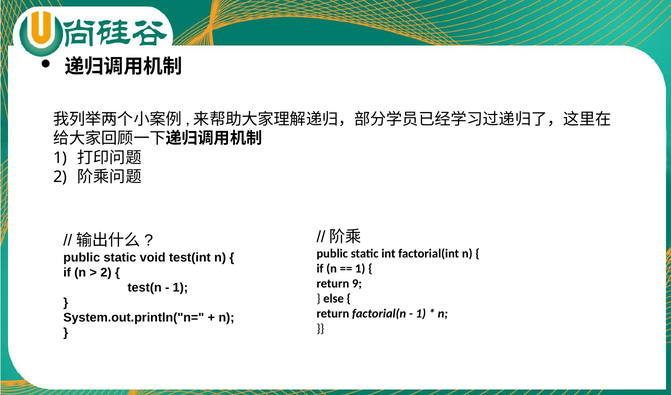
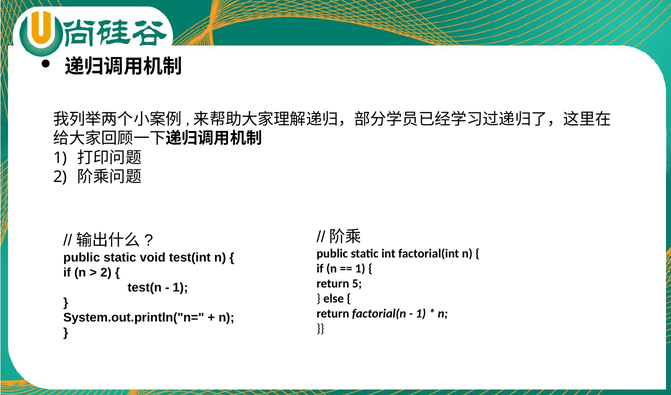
9: 9 -> 5
